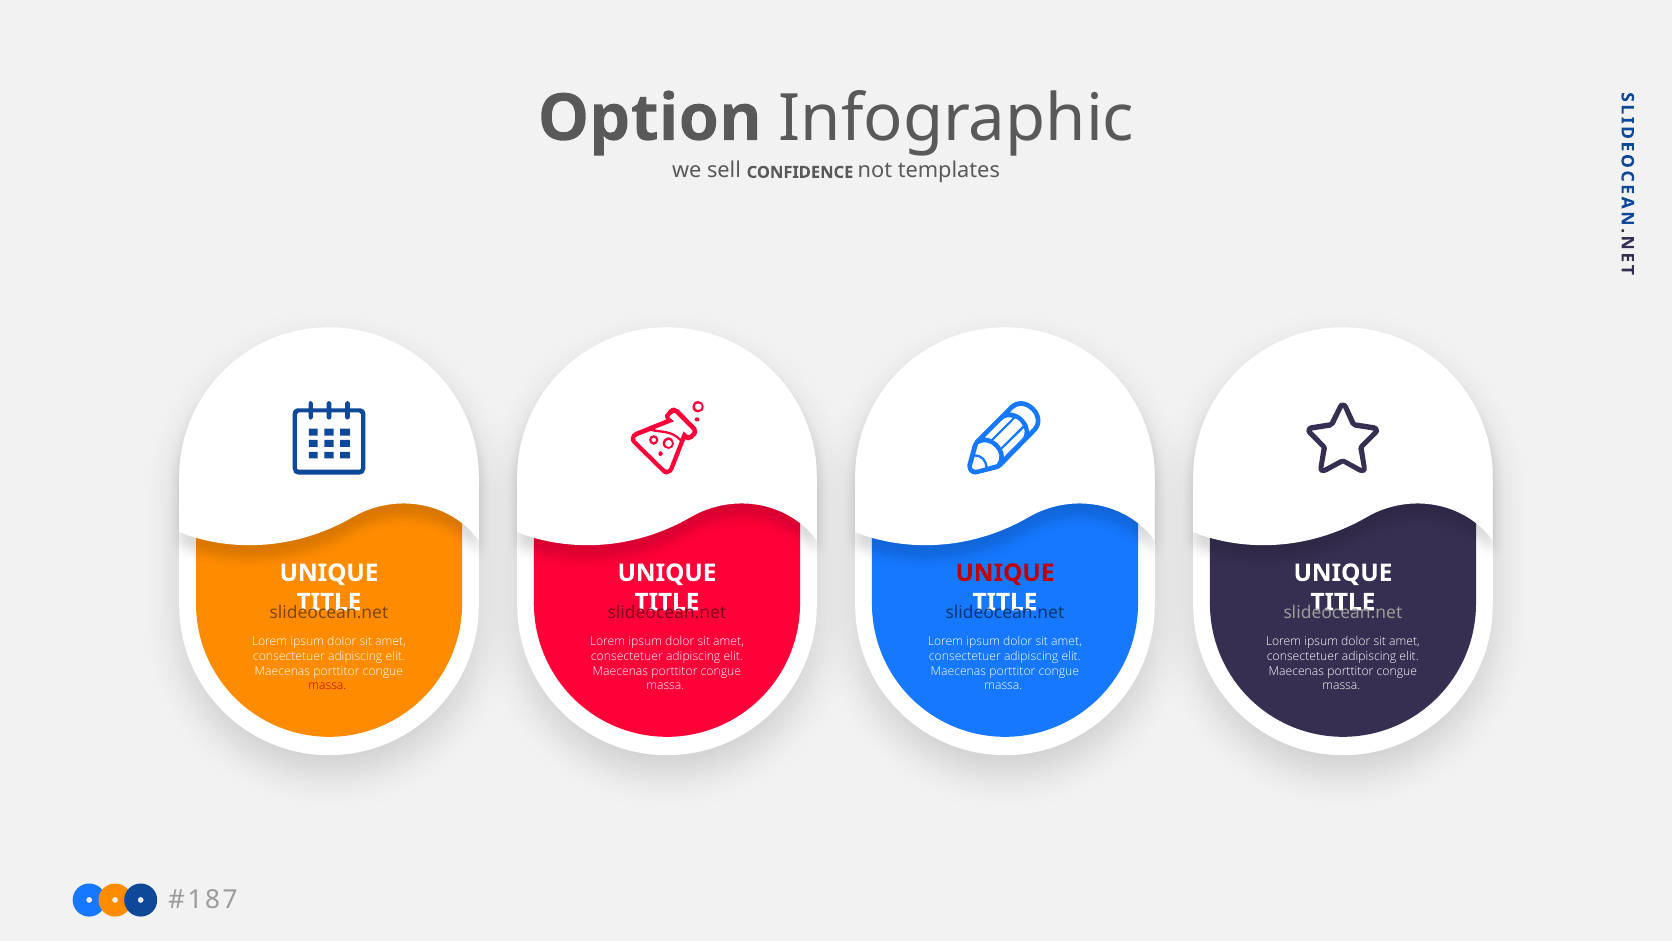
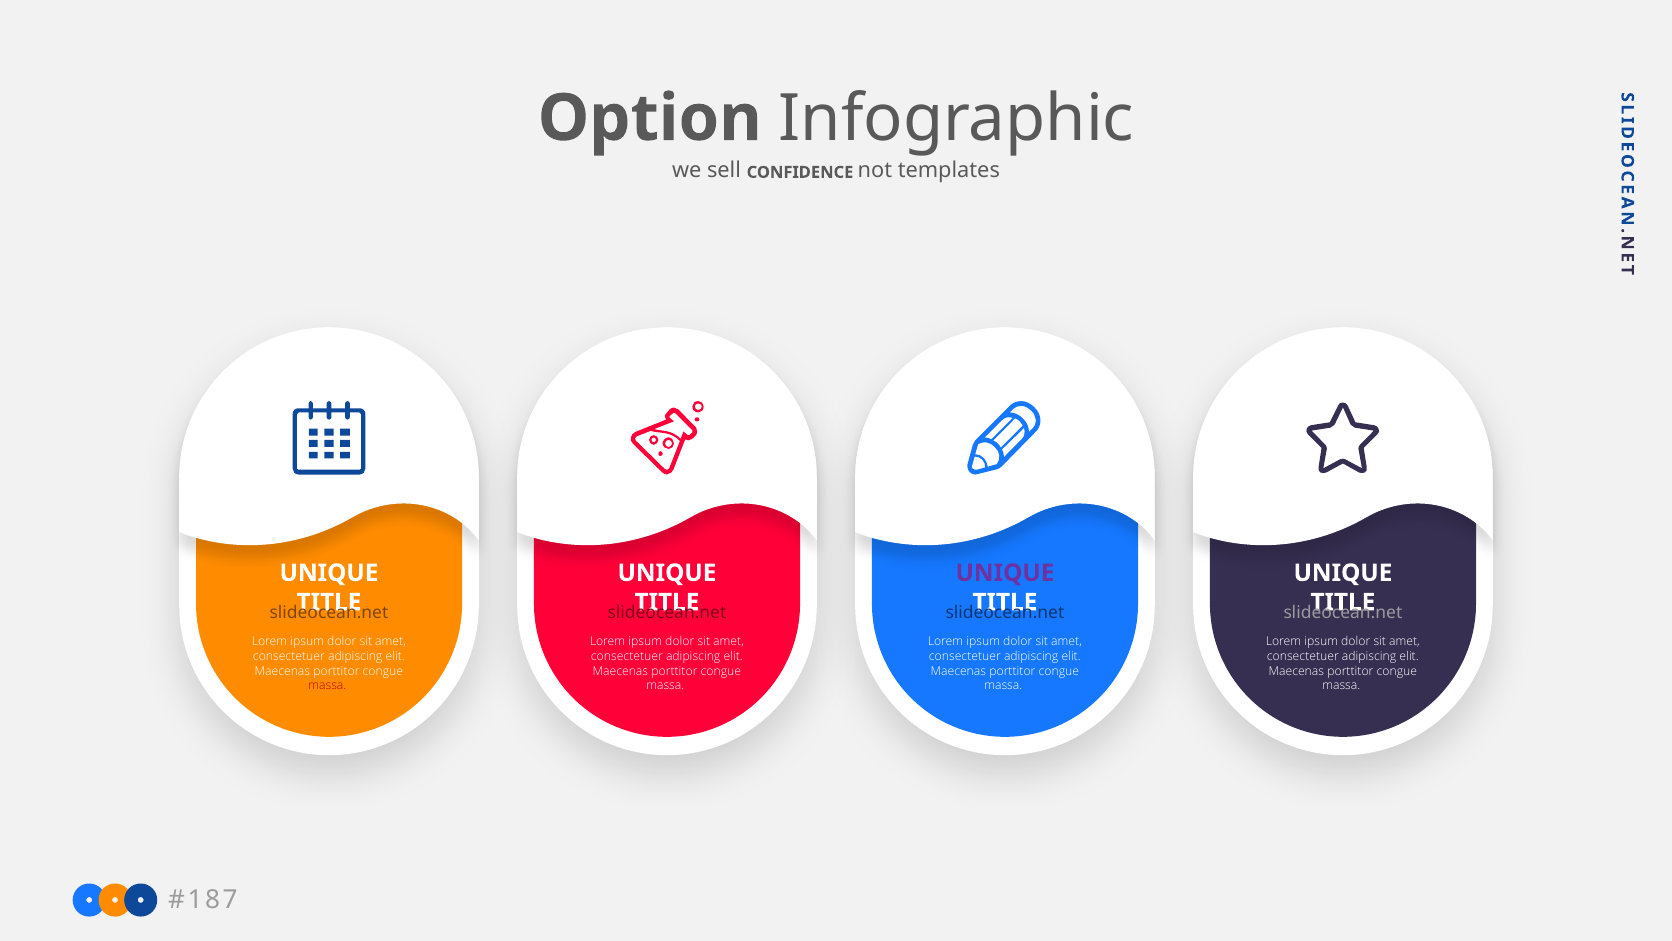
UNIQUE at (1005, 573) colour: red -> purple
